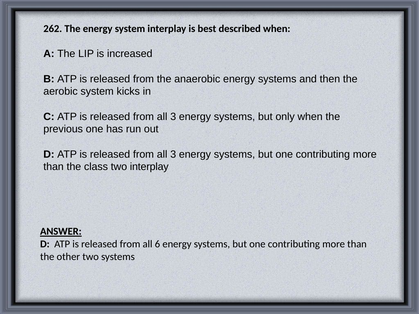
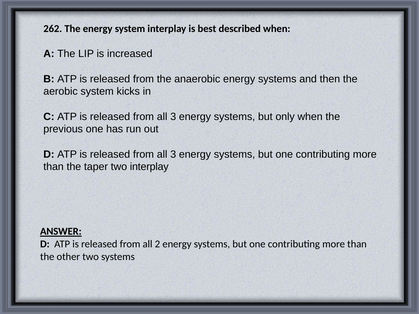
class: class -> taper
6: 6 -> 2
